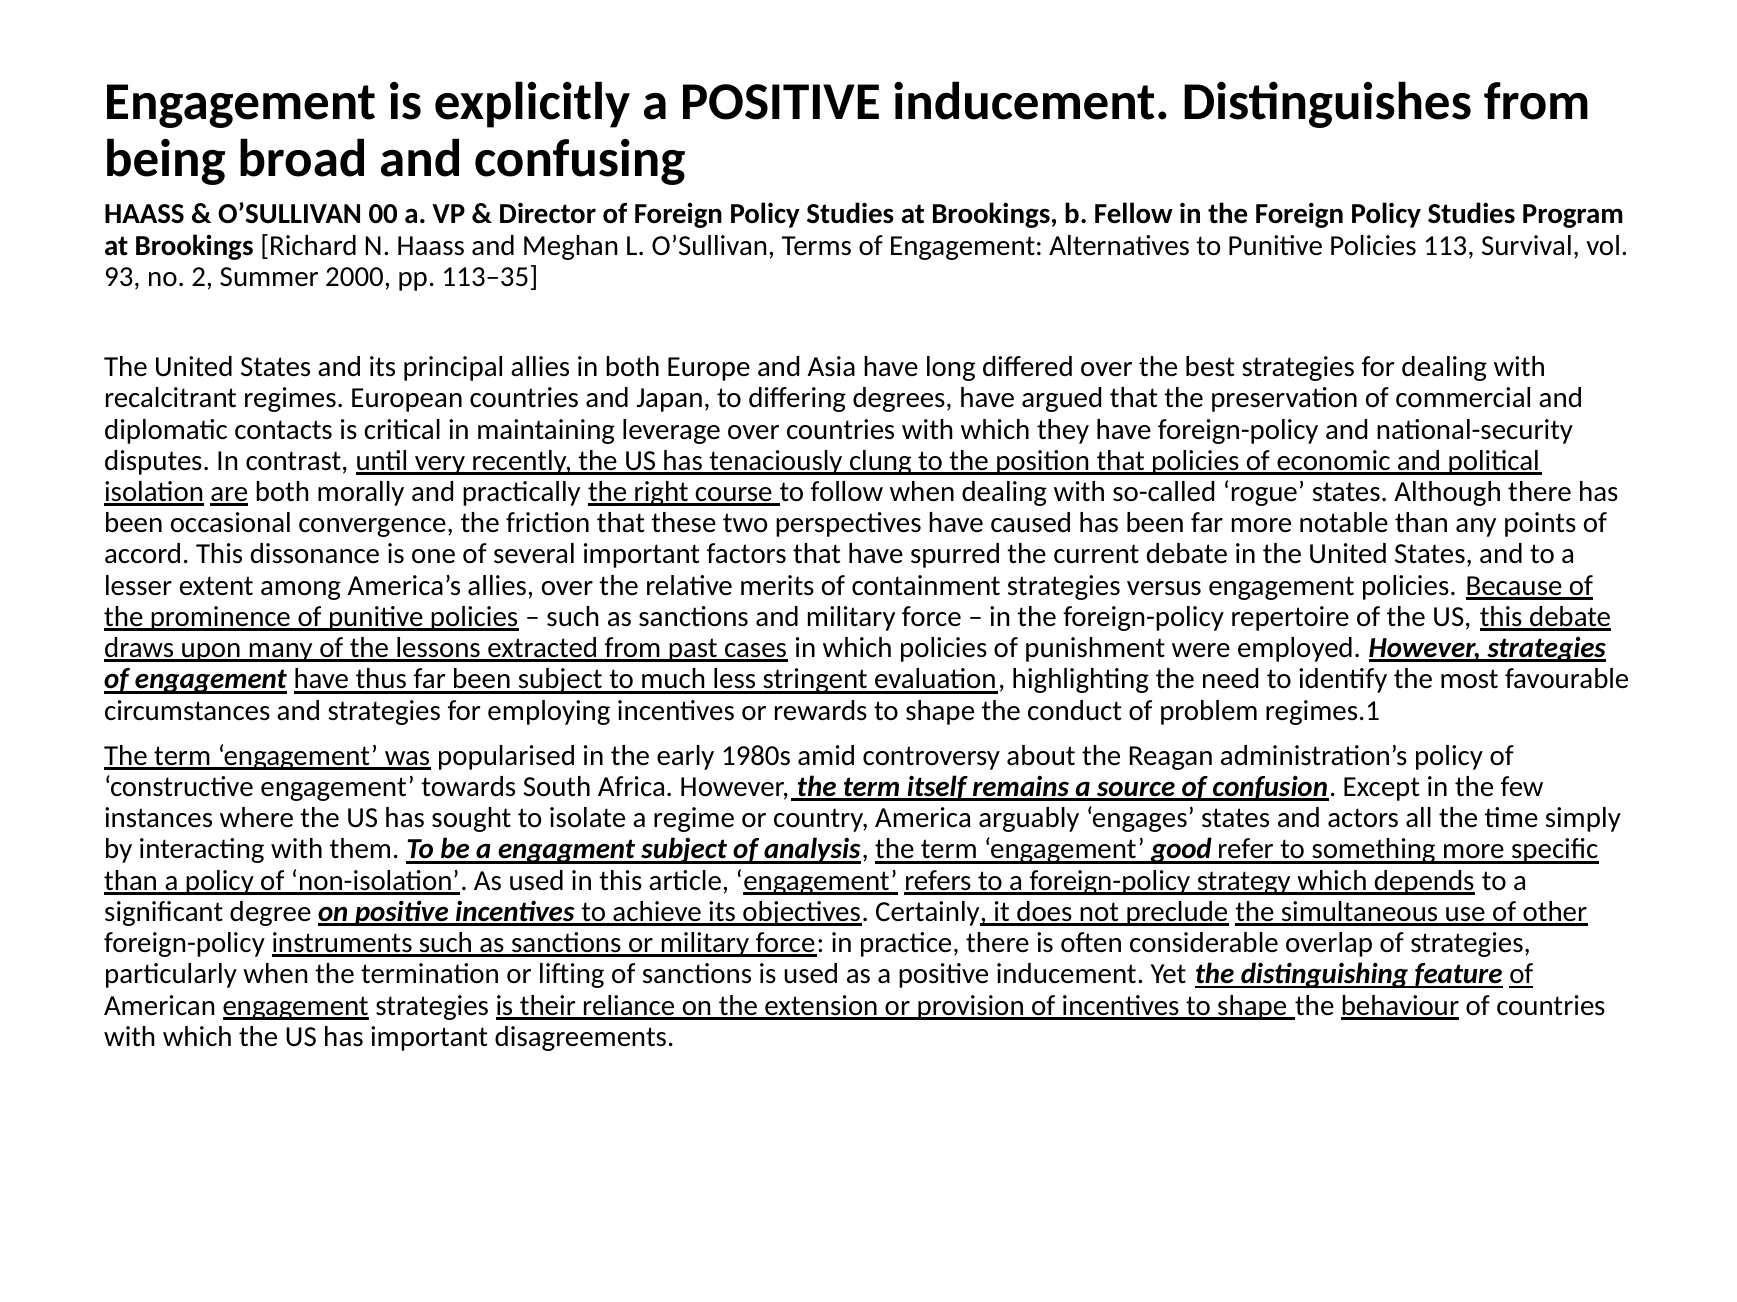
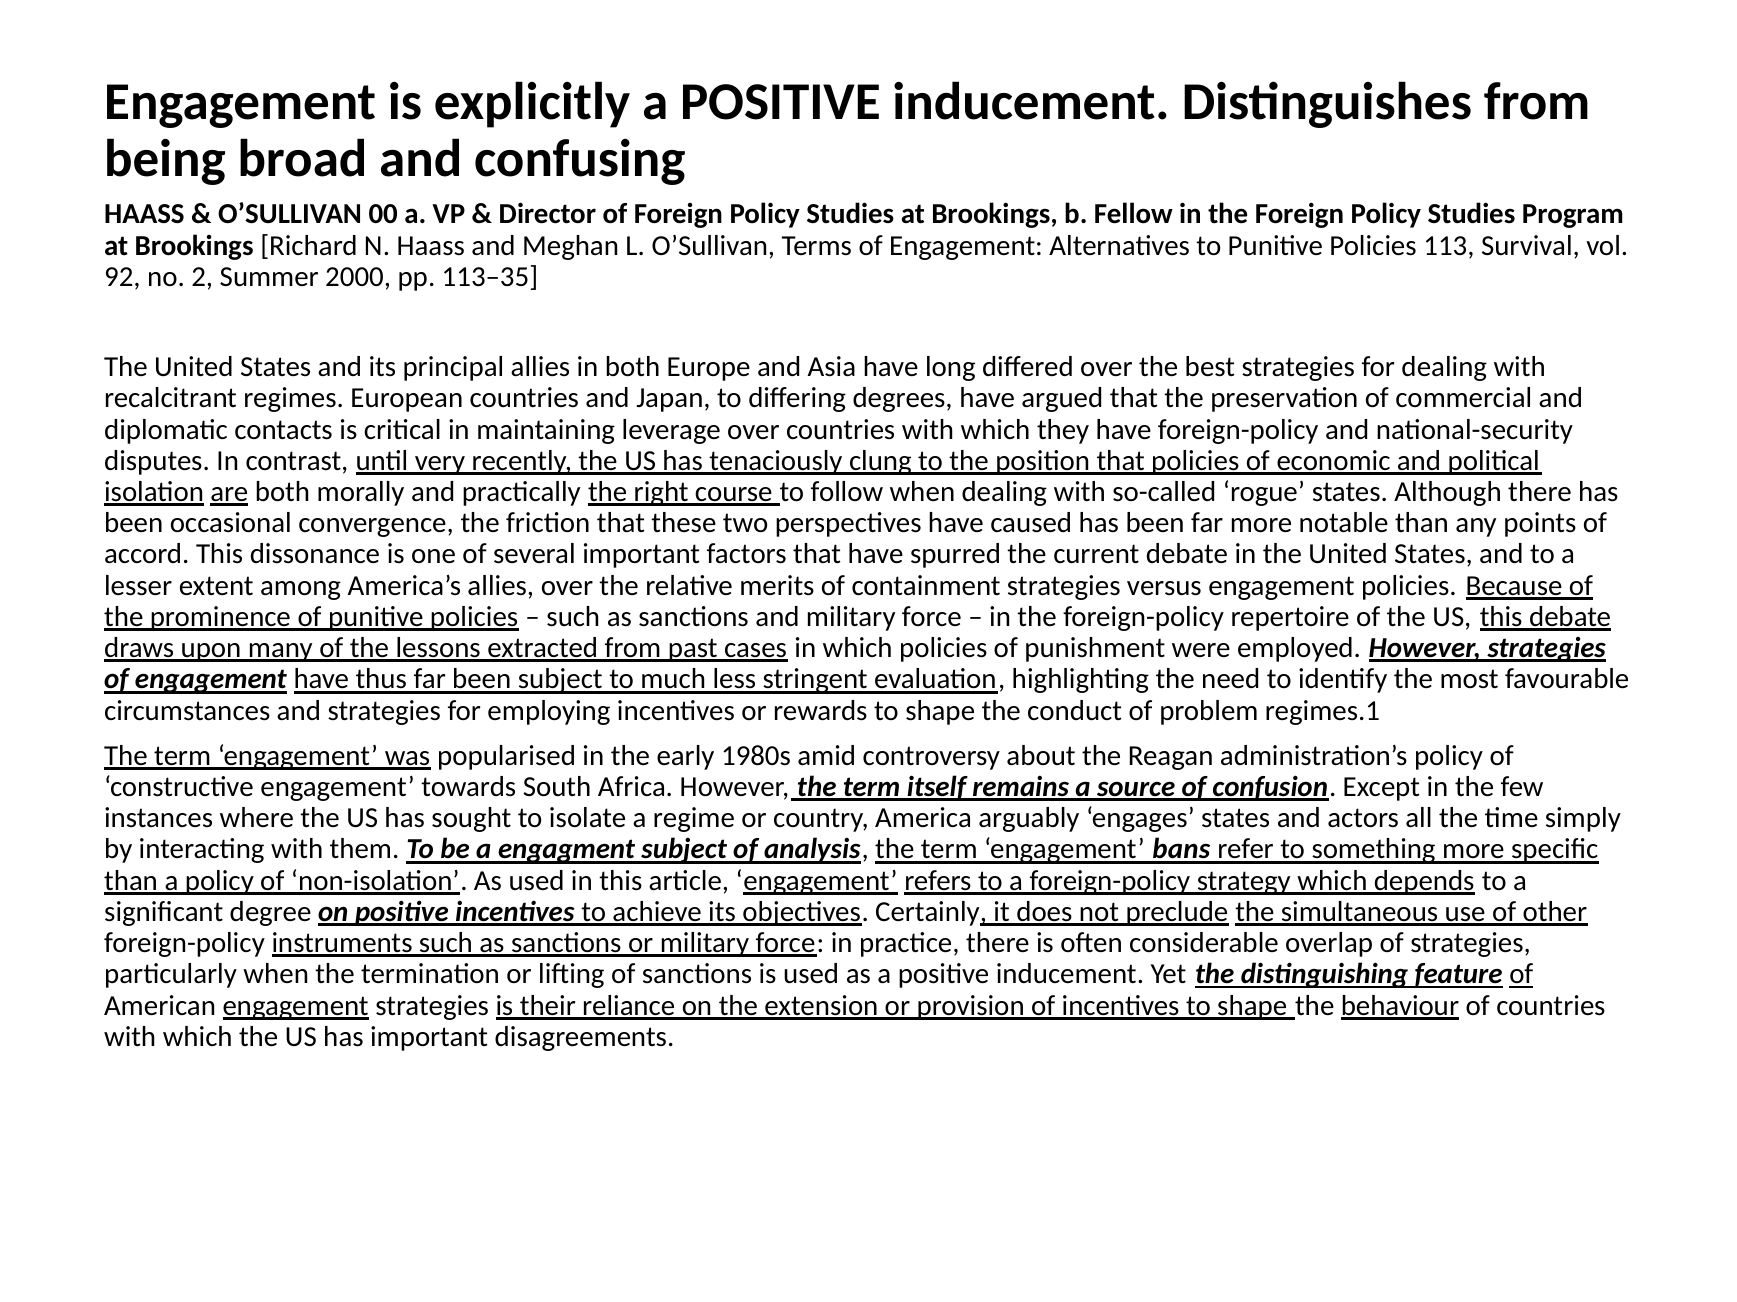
93: 93 -> 92
good: good -> bans
